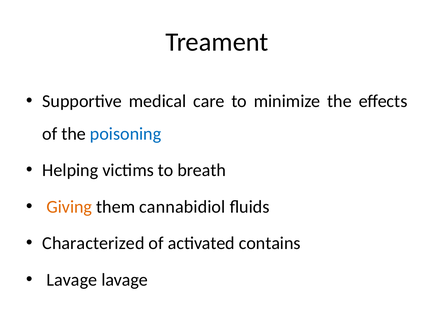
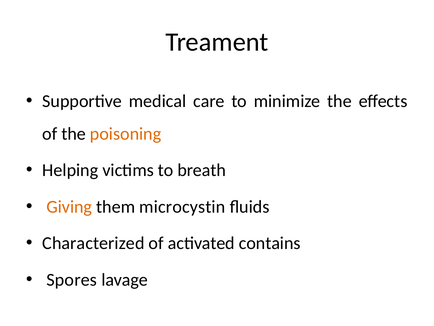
poisoning colour: blue -> orange
cannabidiol: cannabidiol -> microcystin
Lavage at (72, 279): Lavage -> Spores
